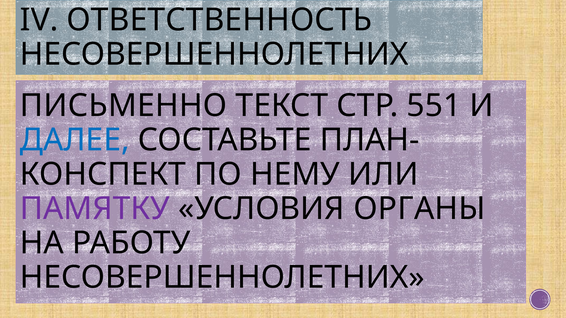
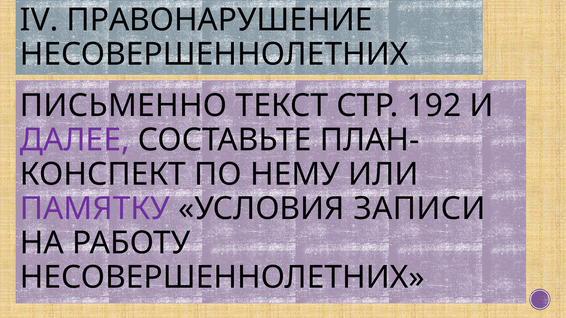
ОТВЕТСТВЕННОСТЬ: ОТВЕТСТВЕННОСТЬ -> ПРАВОНАРУШЕНИЕ
551: 551 -> 192
ДАЛЕЕ colour: blue -> purple
ОРГАНЫ: ОРГАНЫ -> ЗАПИСИ
